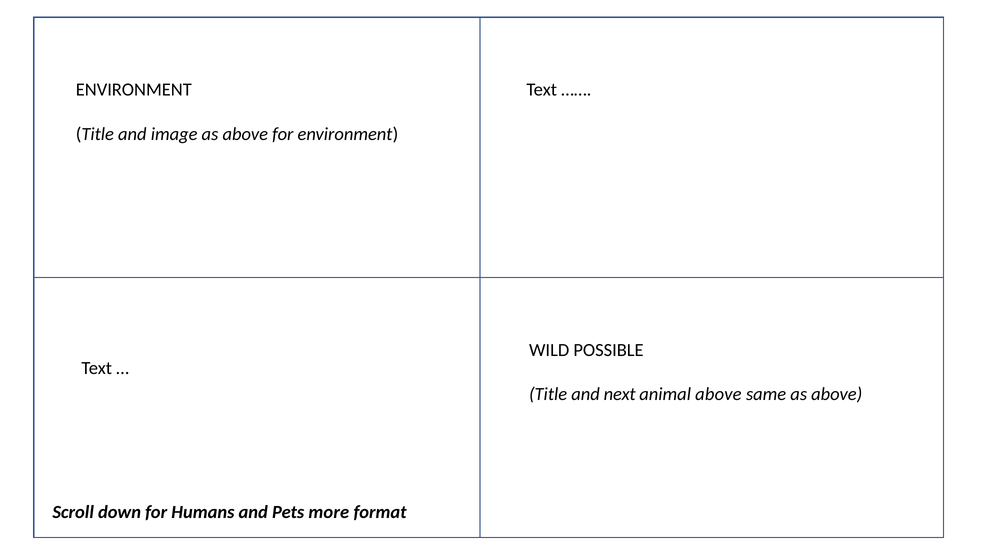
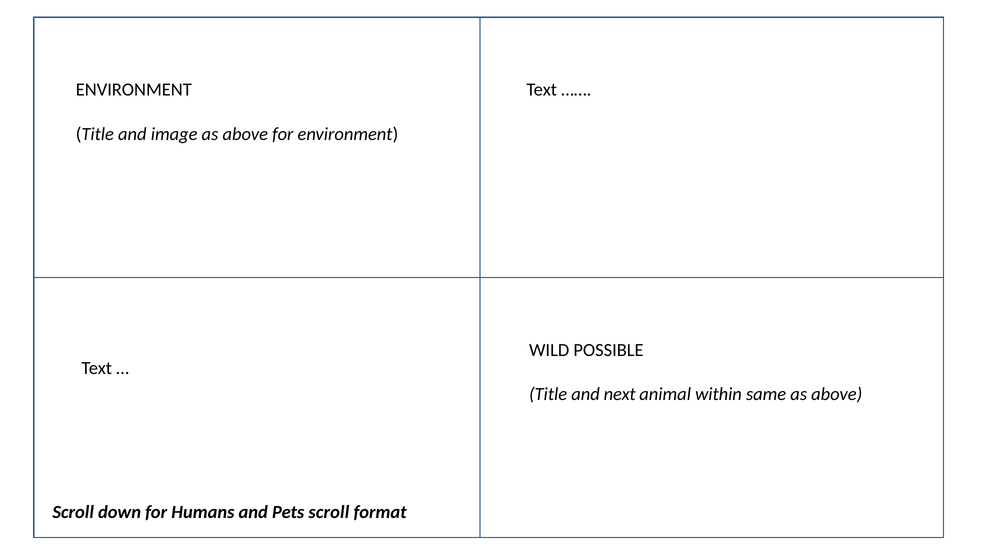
animal above: above -> within
Pets more: more -> scroll
